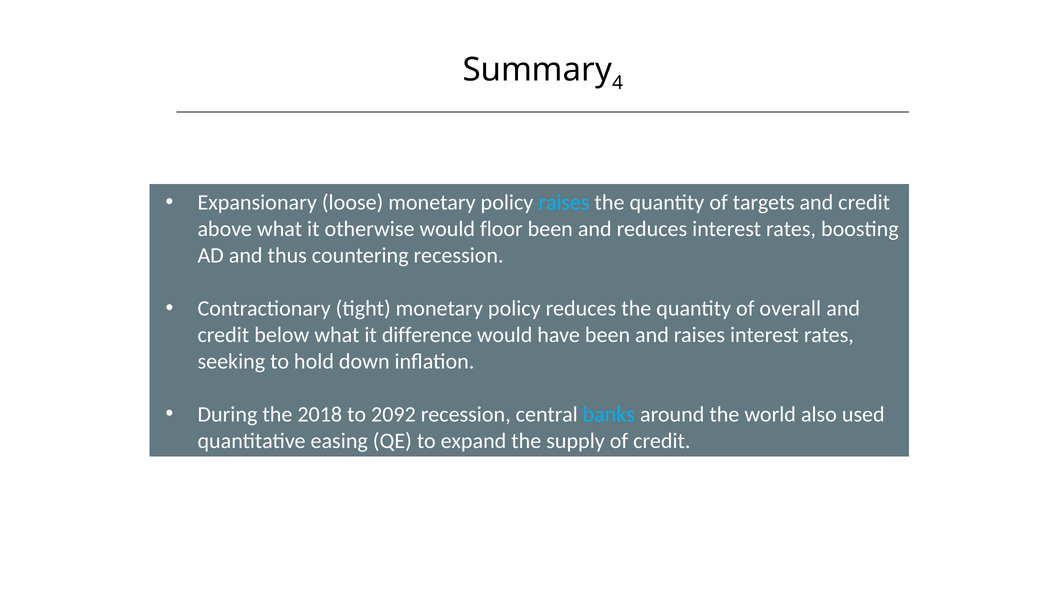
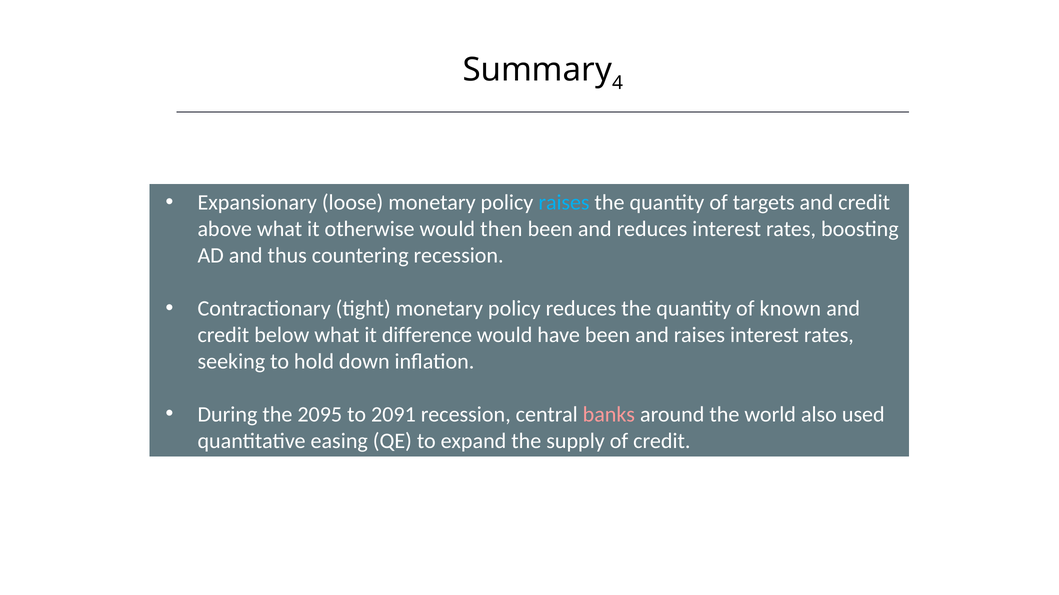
floor: floor -> then
overall: overall -> known
2018: 2018 -> 2095
2092: 2092 -> 2091
banks colour: light blue -> pink
